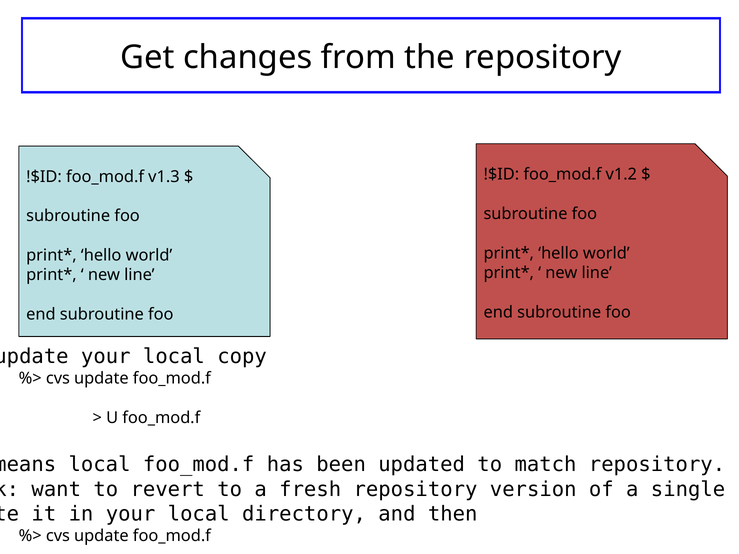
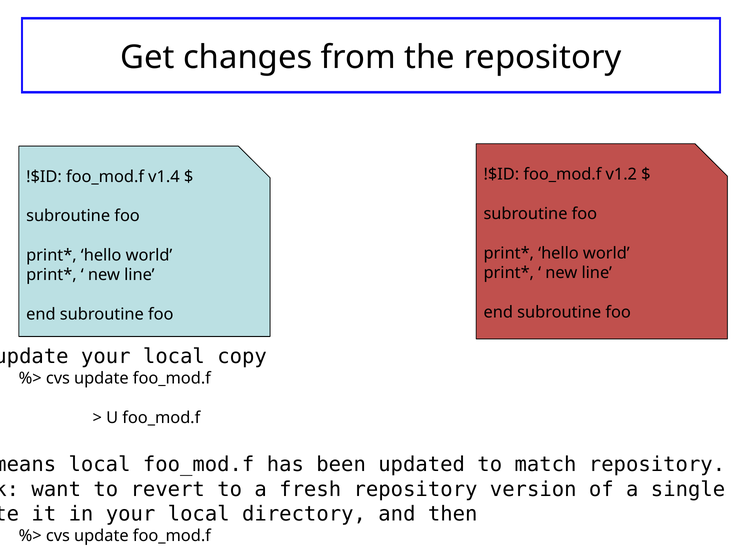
v1.3: v1.3 -> v1.4
